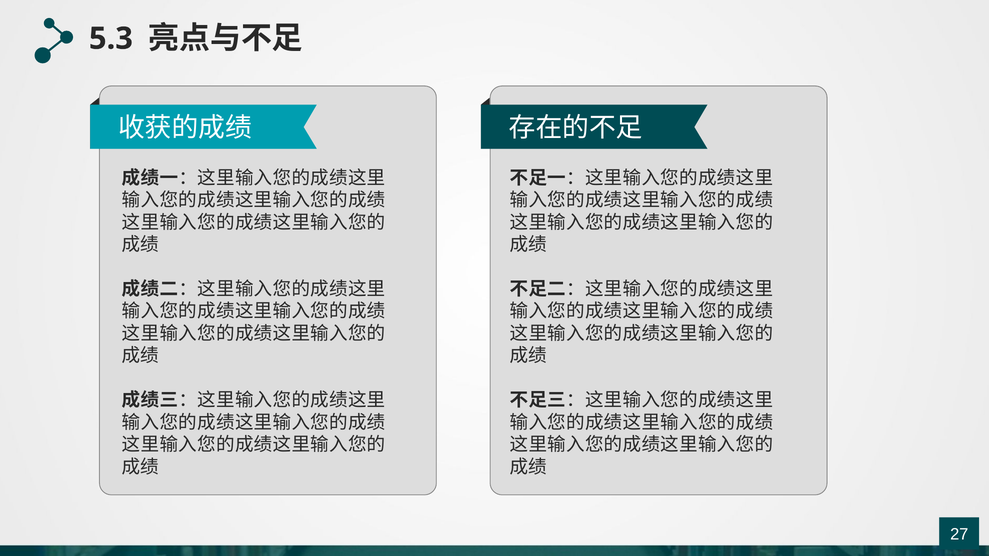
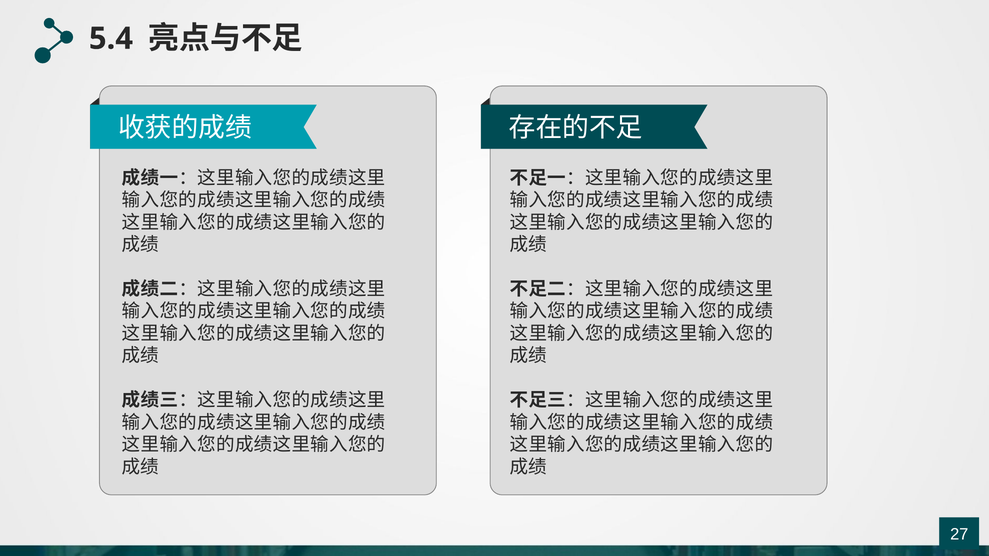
5.3: 5.3 -> 5.4
